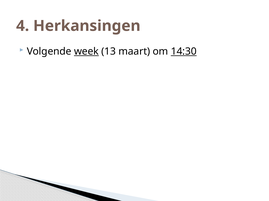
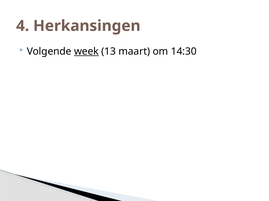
14:30 underline: present -> none
